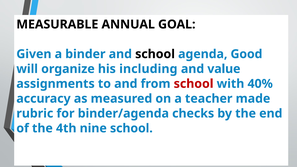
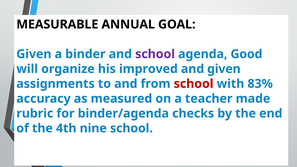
school at (155, 54) colour: black -> purple
including: including -> improved
and value: value -> given
40%: 40% -> 83%
